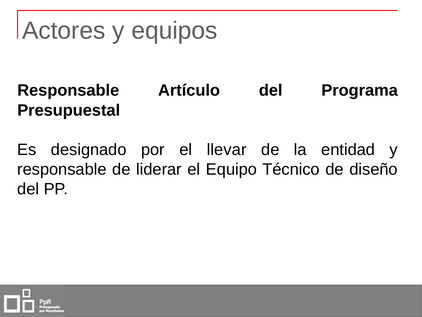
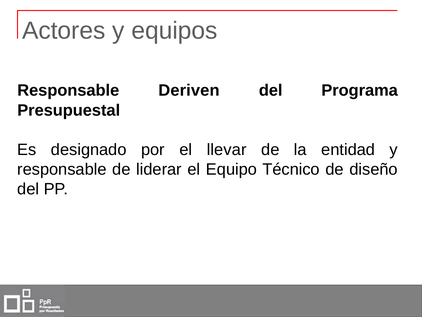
Artículo: Artículo -> Deriven
